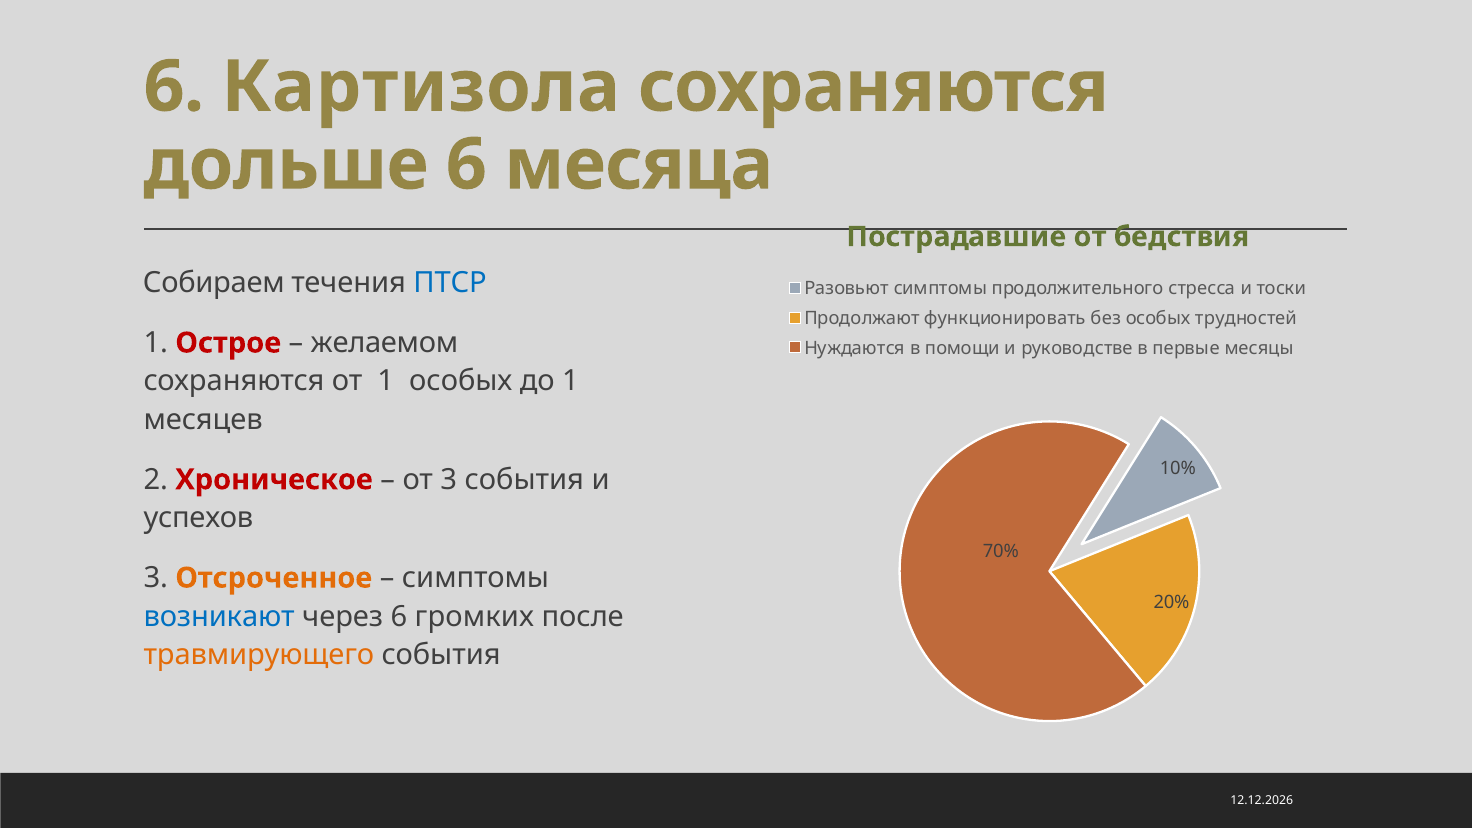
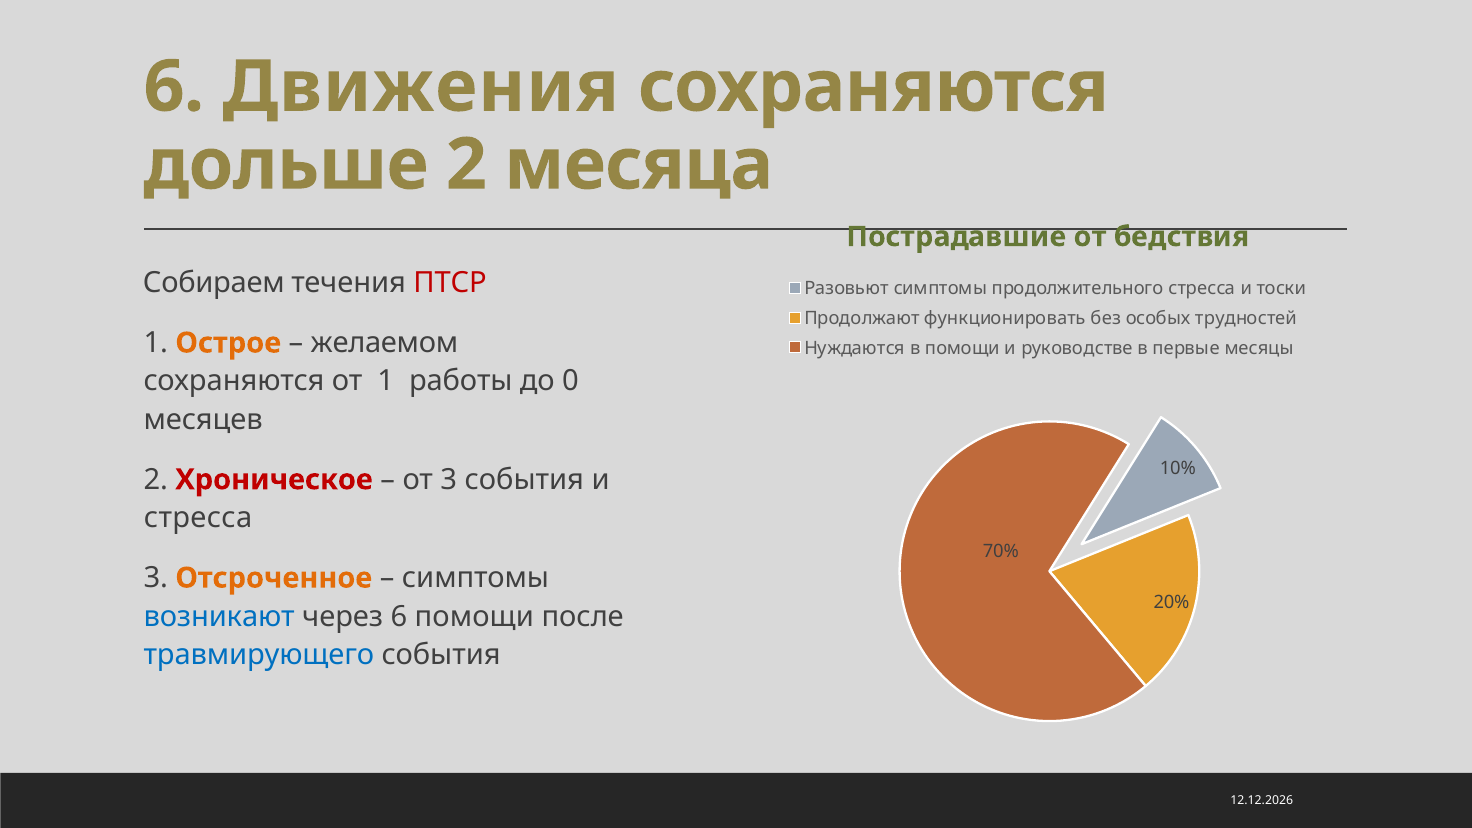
Картизола: Картизола -> Движения
дольше 6: 6 -> 2
ПТСР colour: blue -> red
Острое colour: red -> orange
1 особых: особых -> работы
до 1: 1 -> 0
успехов at (198, 518): успехов -> стресса
6 громких: громких -> помощи
травмирующего colour: orange -> blue
